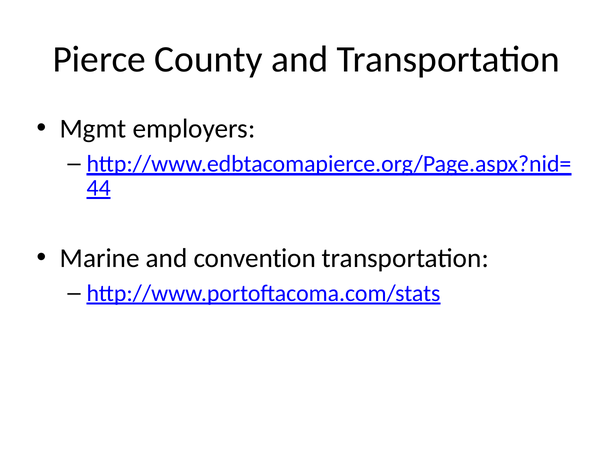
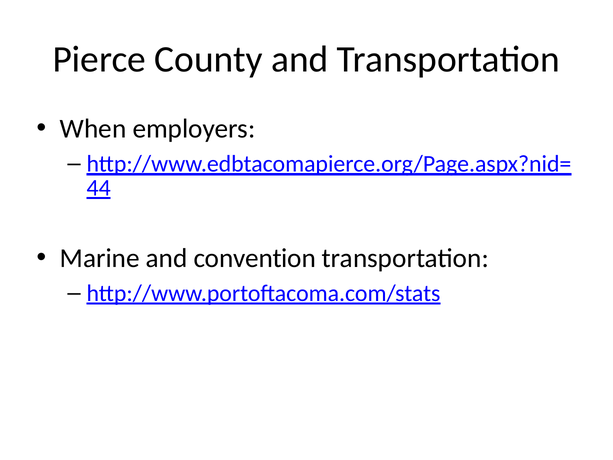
Mgmt: Mgmt -> When
